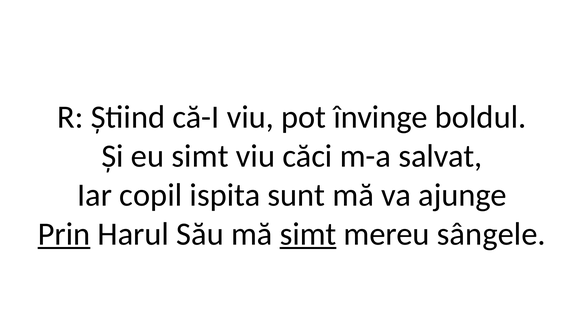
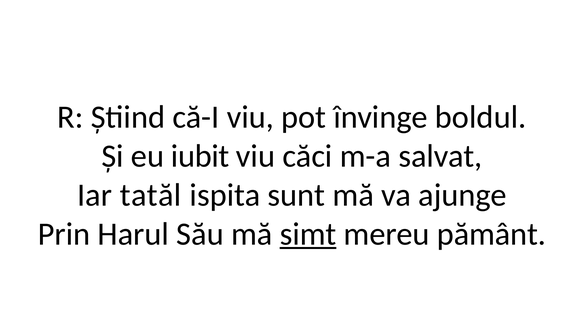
eu simt: simt -> iubit
copil: copil -> tatăl
Prin underline: present -> none
sângele: sângele -> pământ
